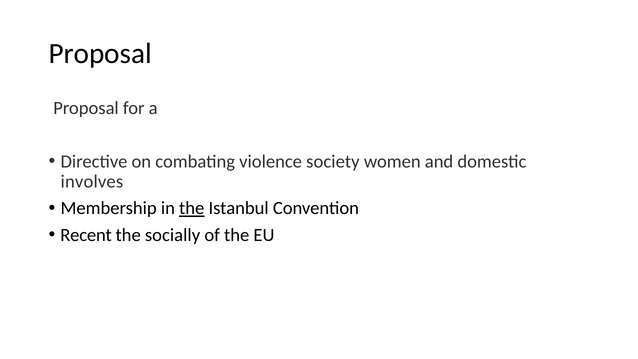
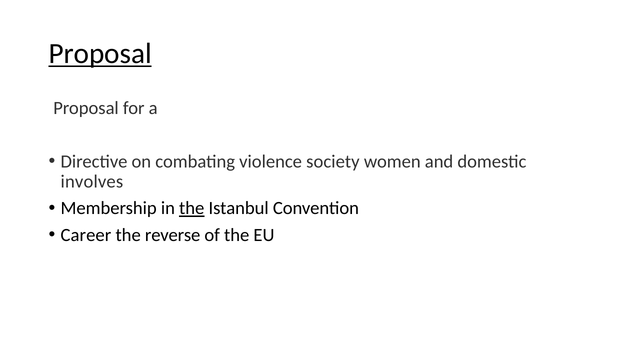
Proposal at (100, 54) underline: none -> present
Recent: Recent -> Career
socially: socially -> reverse
